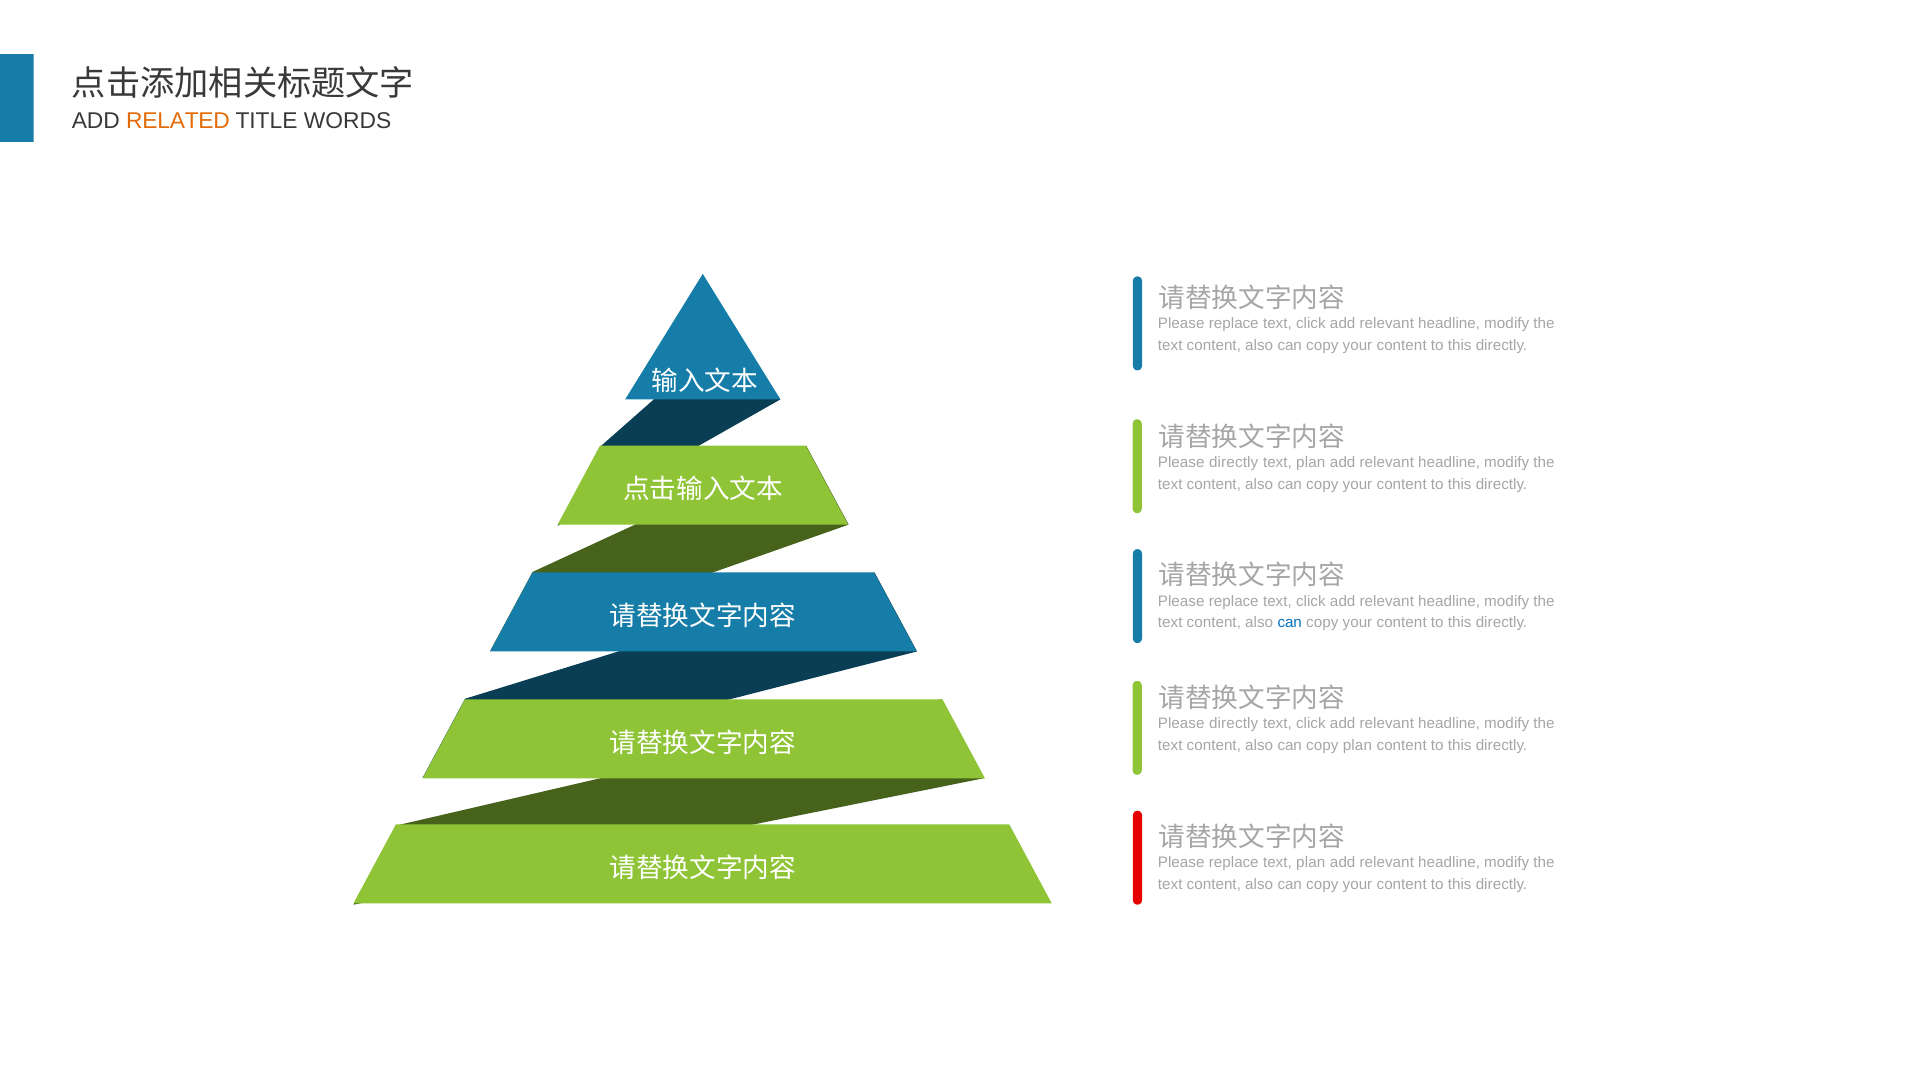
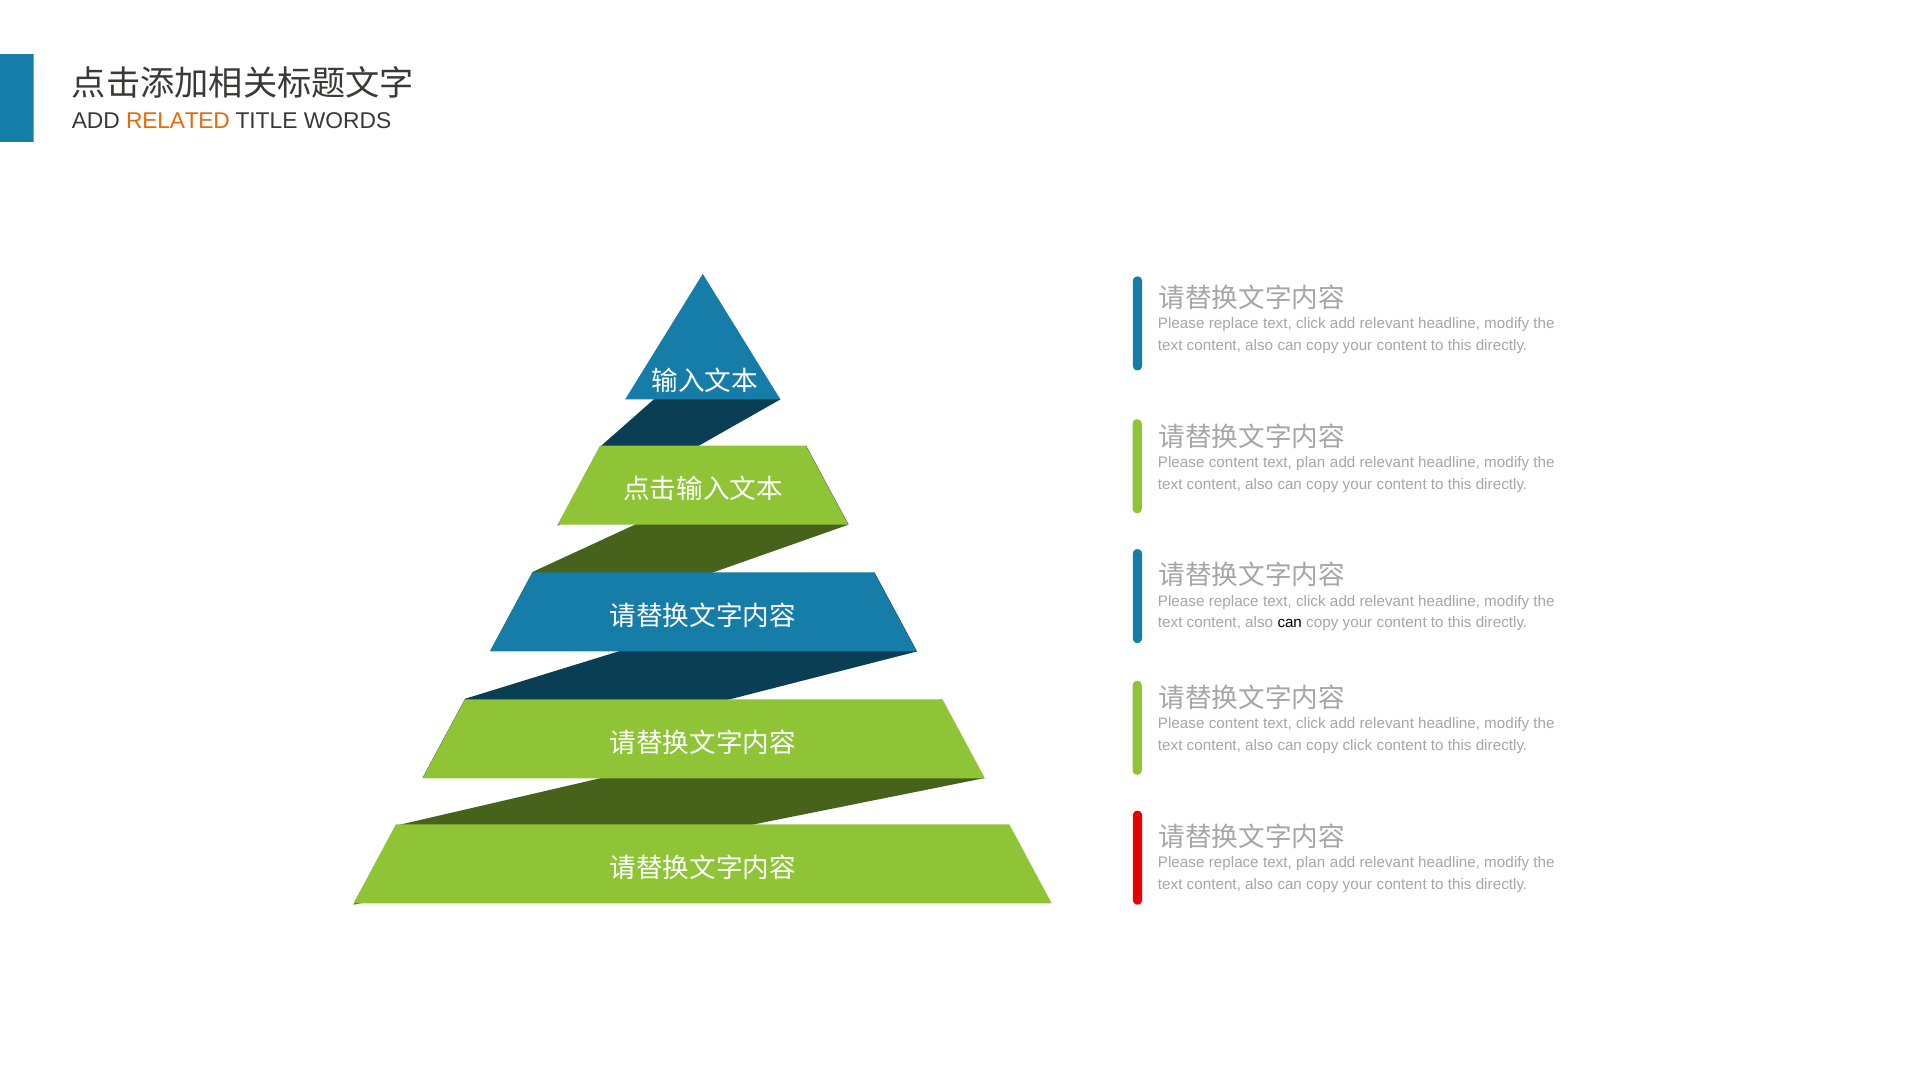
directly at (1234, 462): directly -> content
can at (1290, 623) colour: blue -> black
directly at (1234, 724): directly -> content
copy plan: plan -> click
